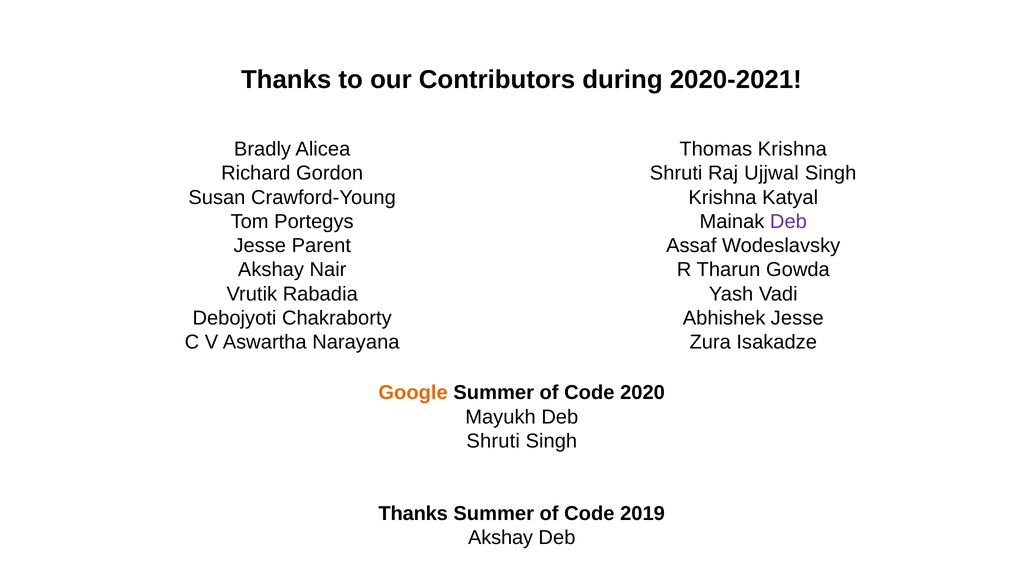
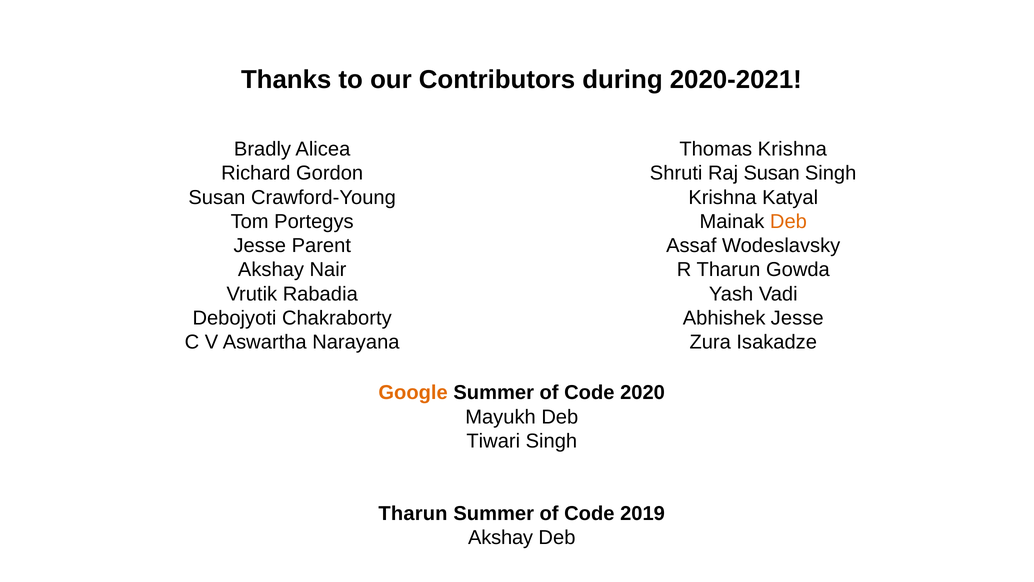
Raj Ujjwal: Ujjwal -> Susan
Deb at (788, 221) colour: purple -> orange
Shruti at (493, 441): Shruti -> Tiwari
Thanks at (413, 513): Thanks -> Tharun
